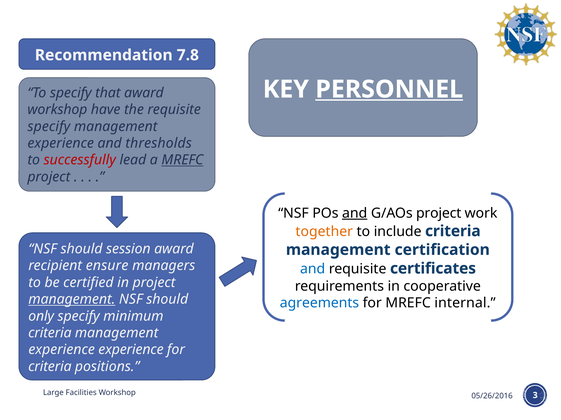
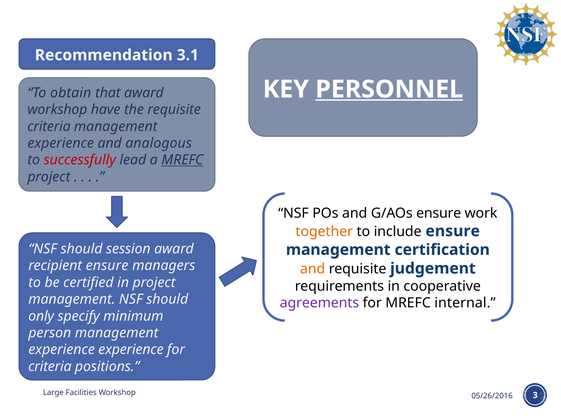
7.8: 7.8 -> 3.1
To specify: specify -> obtain
specify at (49, 127): specify -> criteria
thresholds: thresholds -> analogous
and at (355, 214) underline: present -> none
G/AOs project: project -> ensure
include criteria: criteria -> ensure
and at (313, 269) colour: blue -> orange
certificates: certificates -> judgement
management at (72, 300) underline: present -> none
agreements colour: blue -> purple
criteria at (50, 333): criteria -> person
